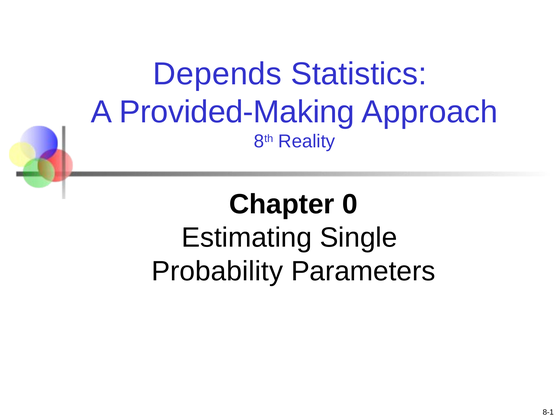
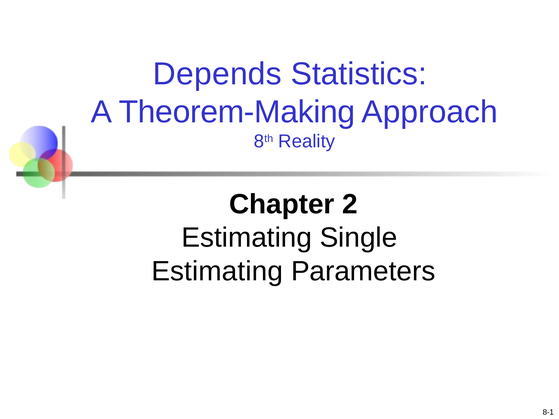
Provided-Making: Provided-Making -> Theorem-Making
0: 0 -> 2
Probability at (217, 271): Probability -> Estimating
